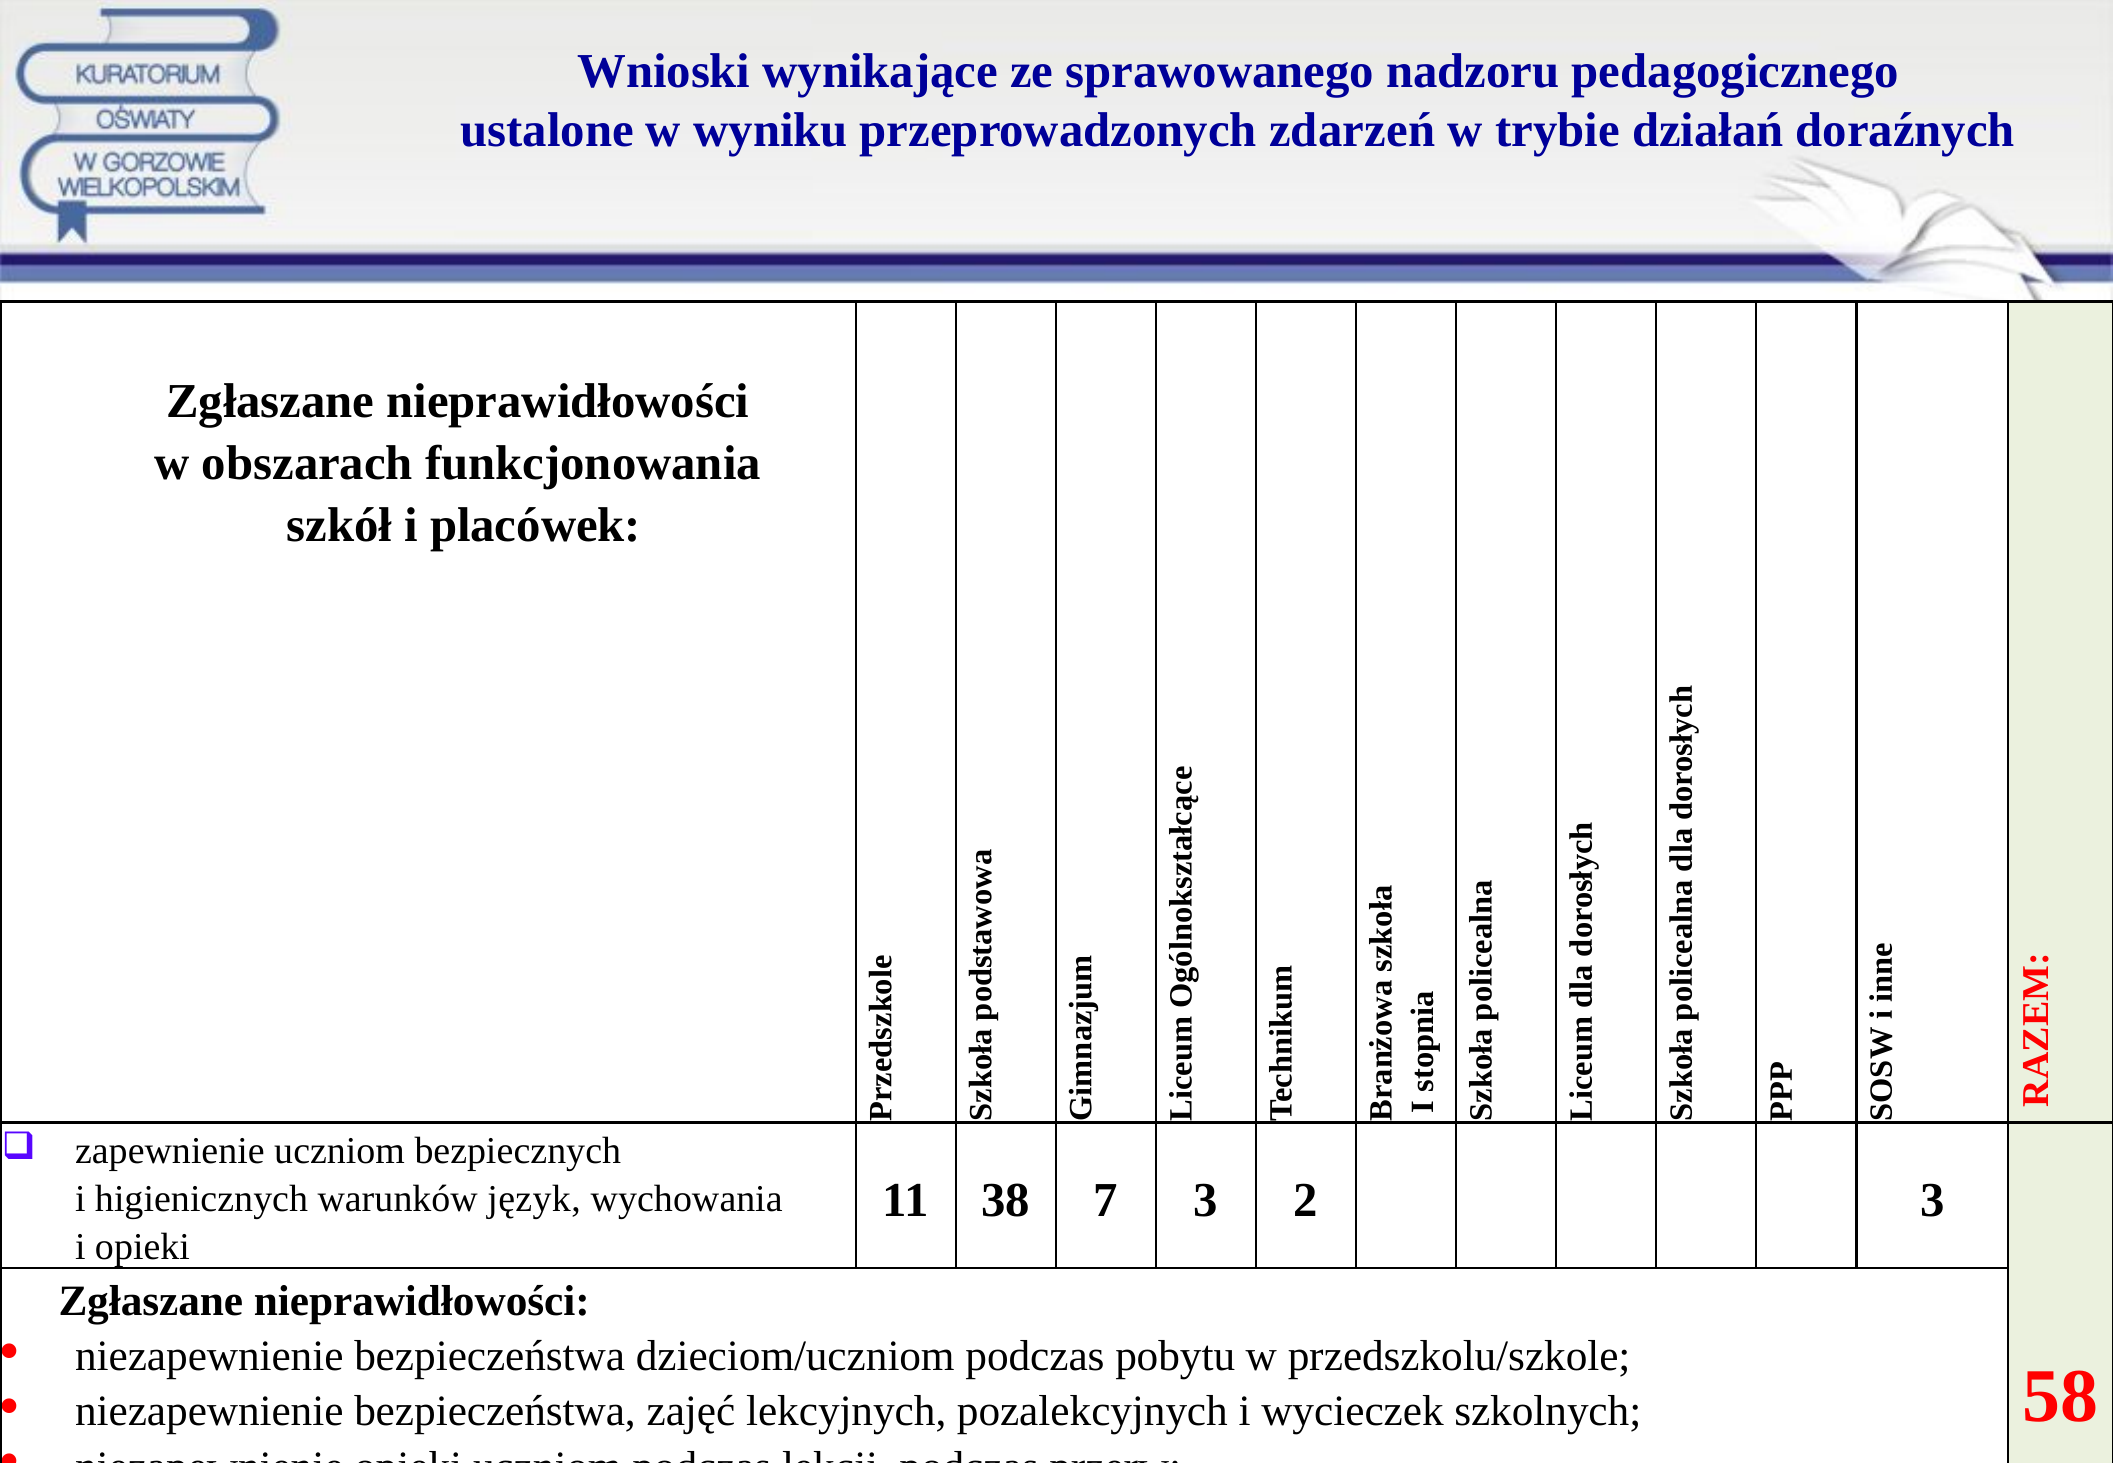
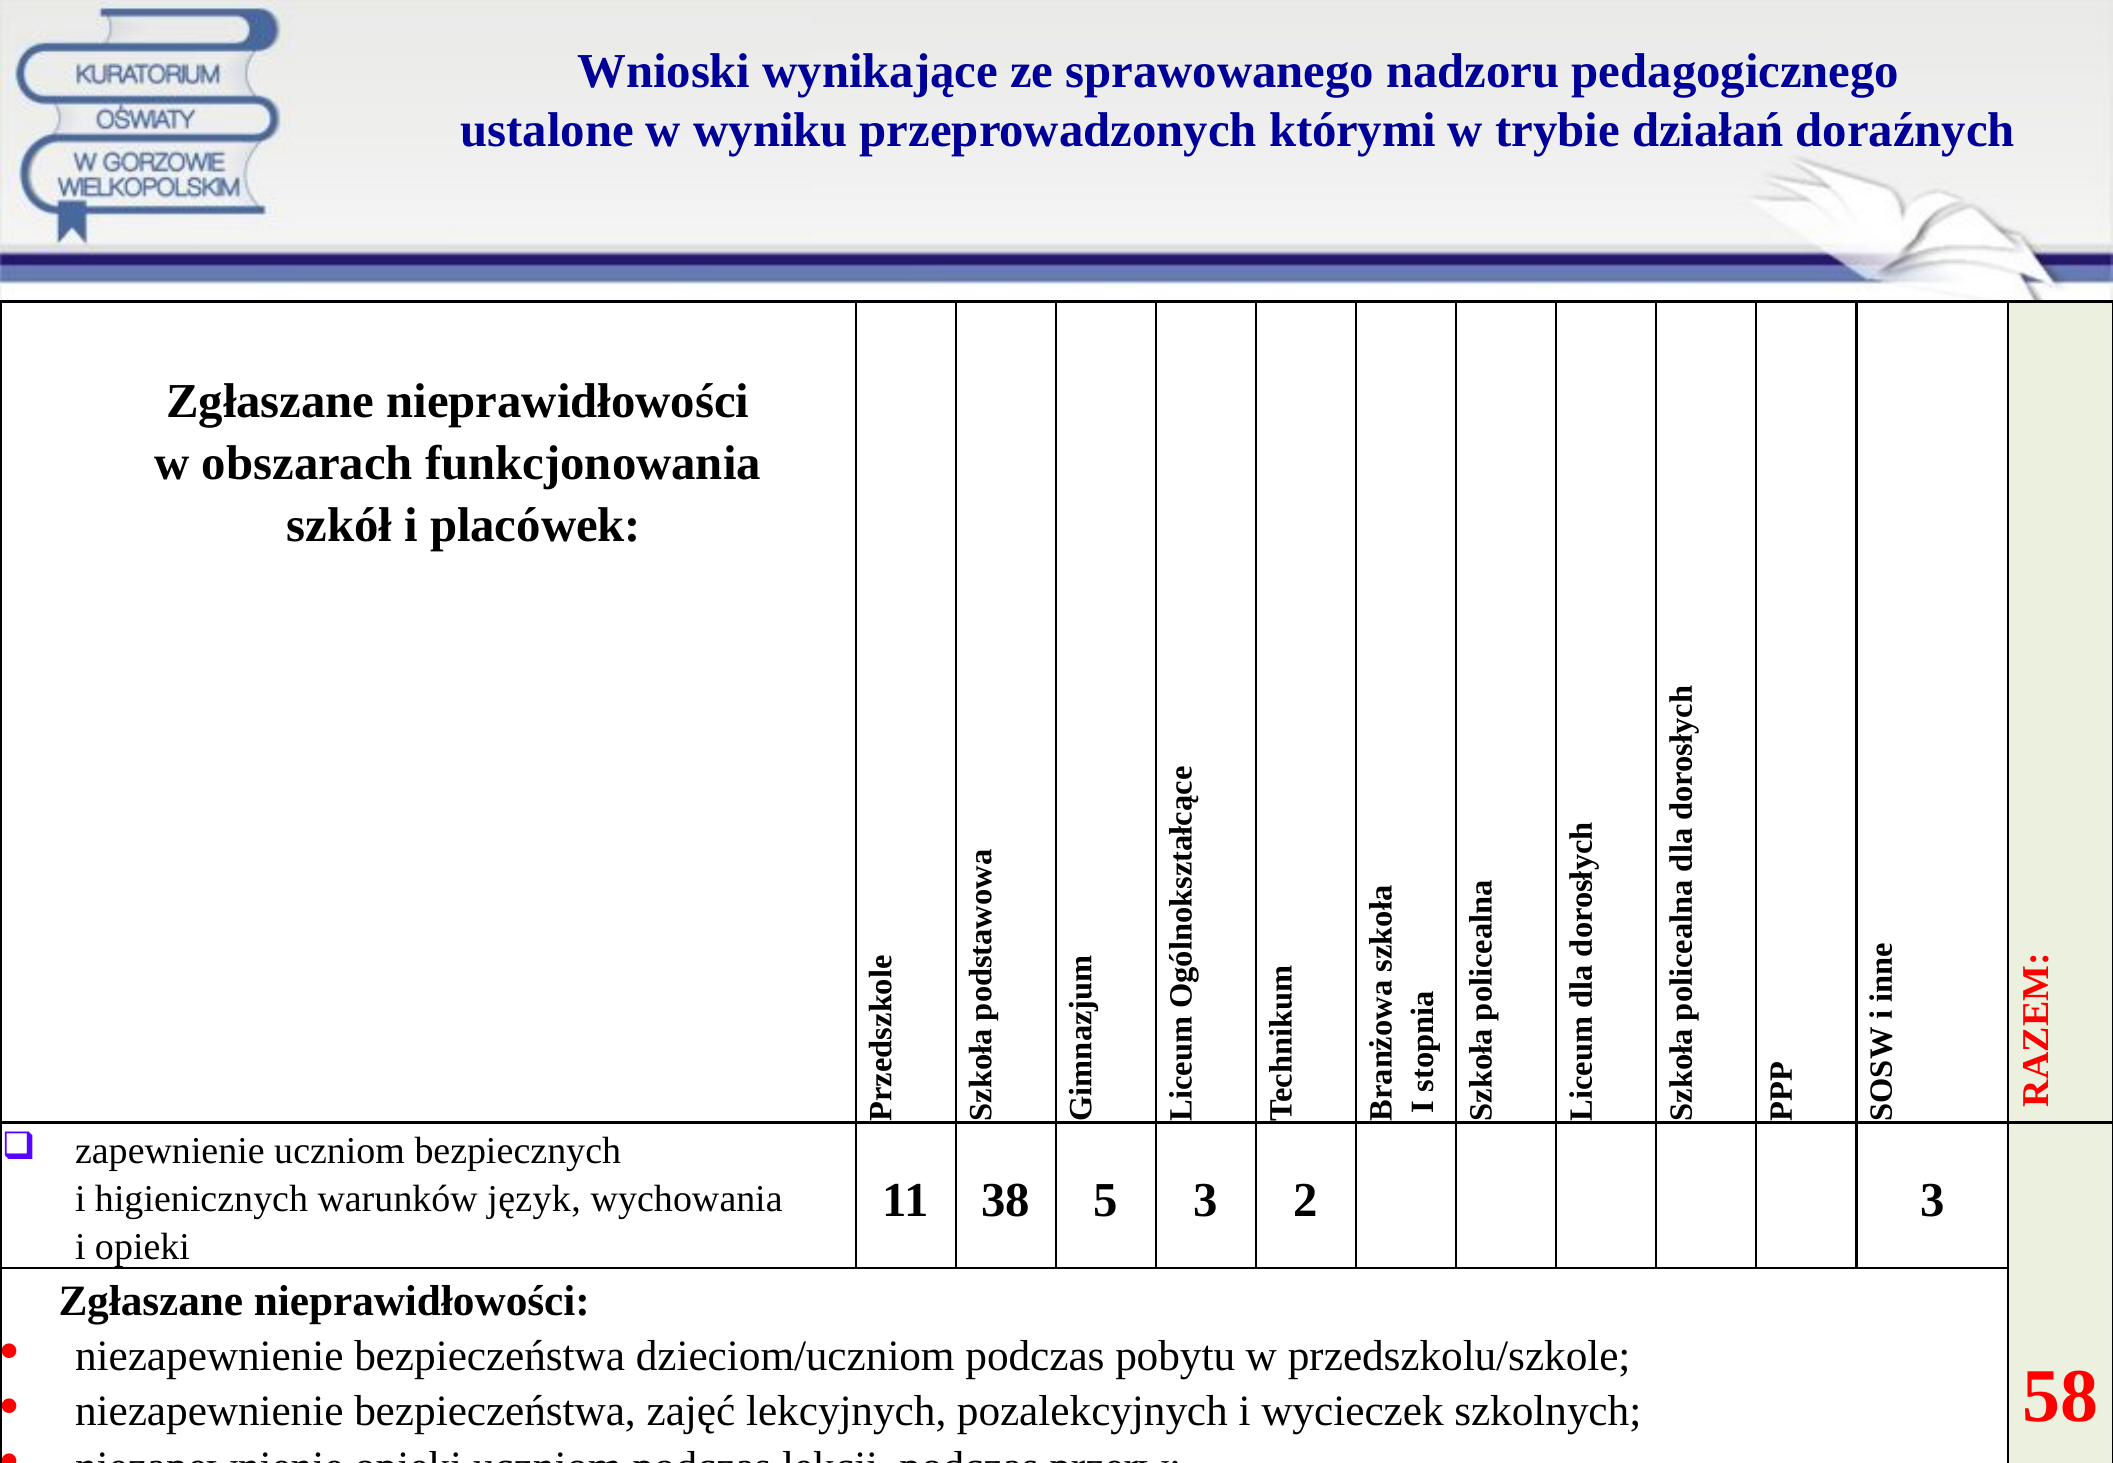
zdarzeń: zdarzeń -> którymi
7: 7 -> 5
